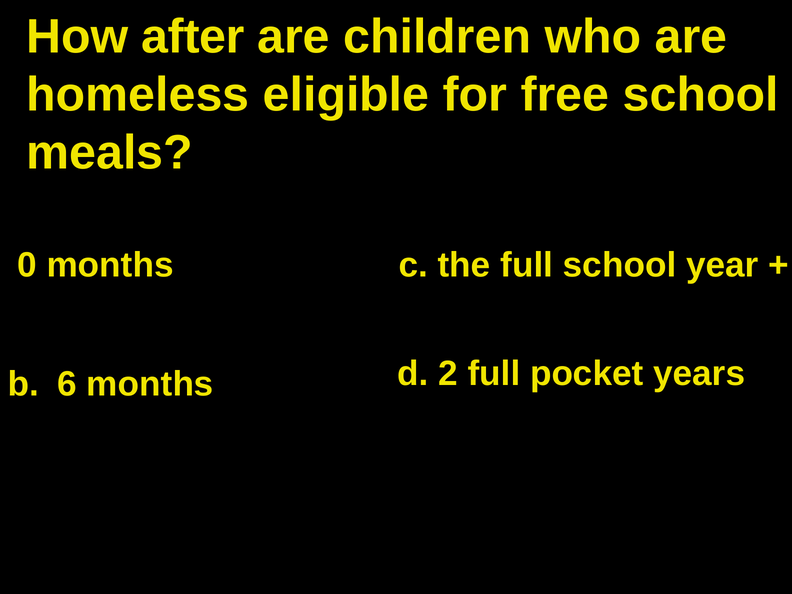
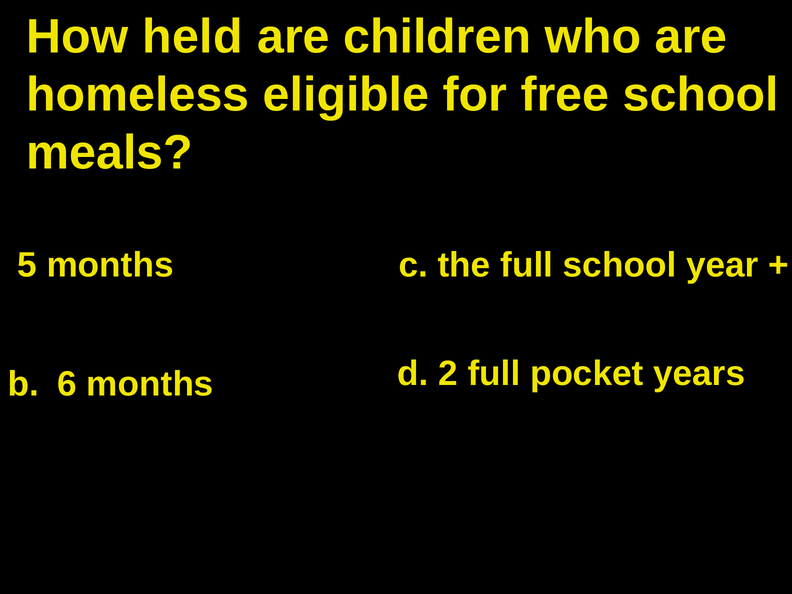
after: after -> held
0: 0 -> 5
